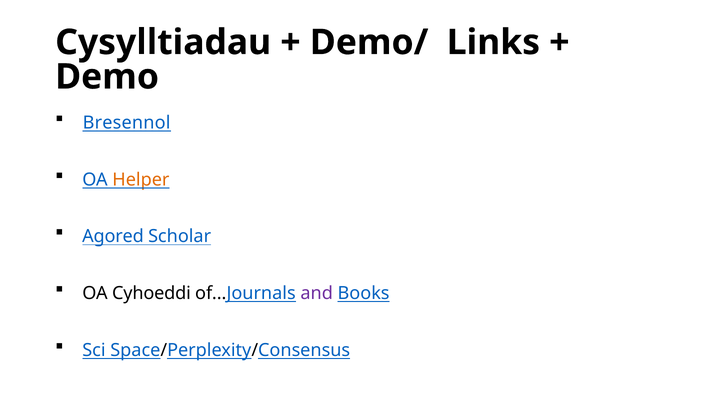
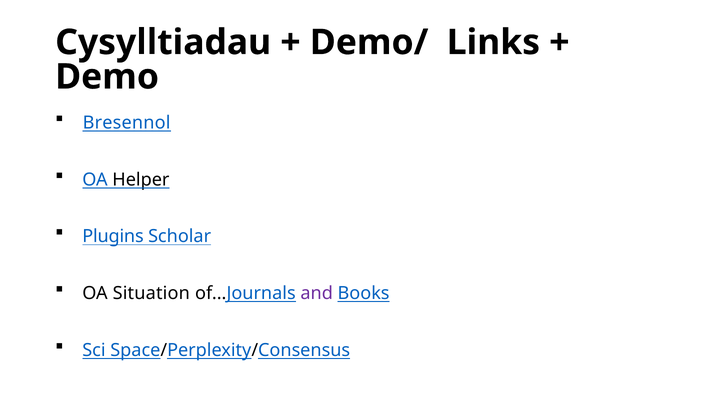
Helper colour: orange -> black
Agored: Agored -> Plugins
Cyhoeddi: Cyhoeddi -> Situation
